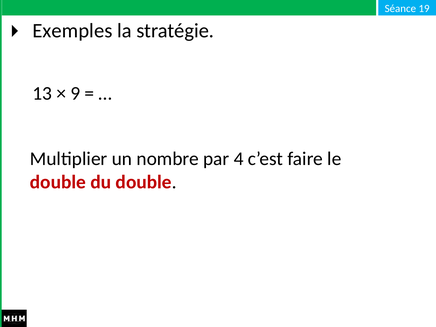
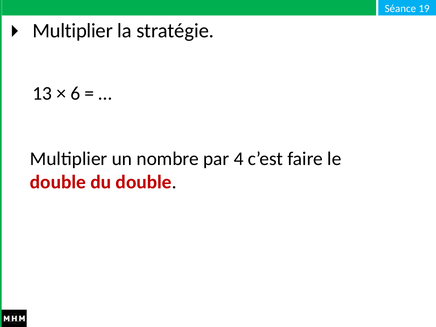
Exemples at (72, 31): Exemples -> Multiplier
9: 9 -> 6
